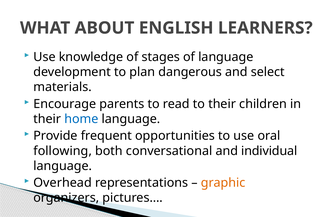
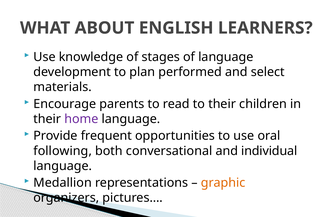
dangerous: dangerous -> performed
home colour: blue -> purple
Overhead: Overhead -> Medallion
